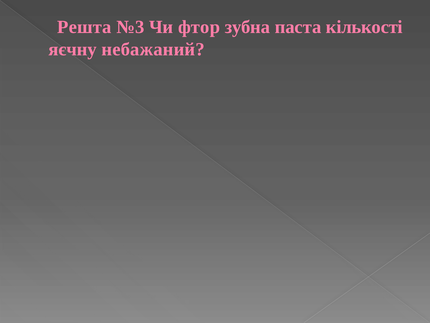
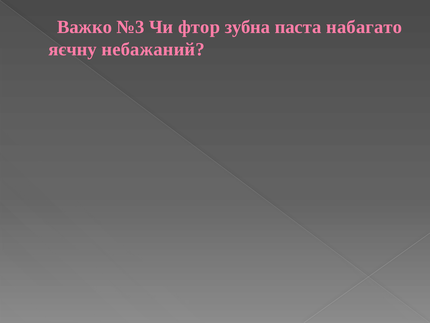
Решта: Решта -> Важко
кількості: кількості -> набагато
